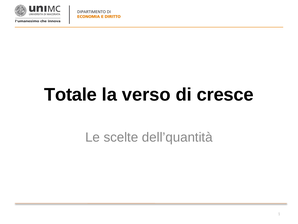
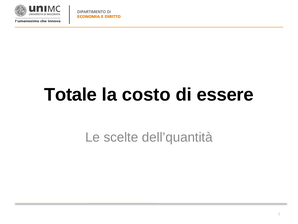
verso: verso -> costo
cresce: cresce -> essere
